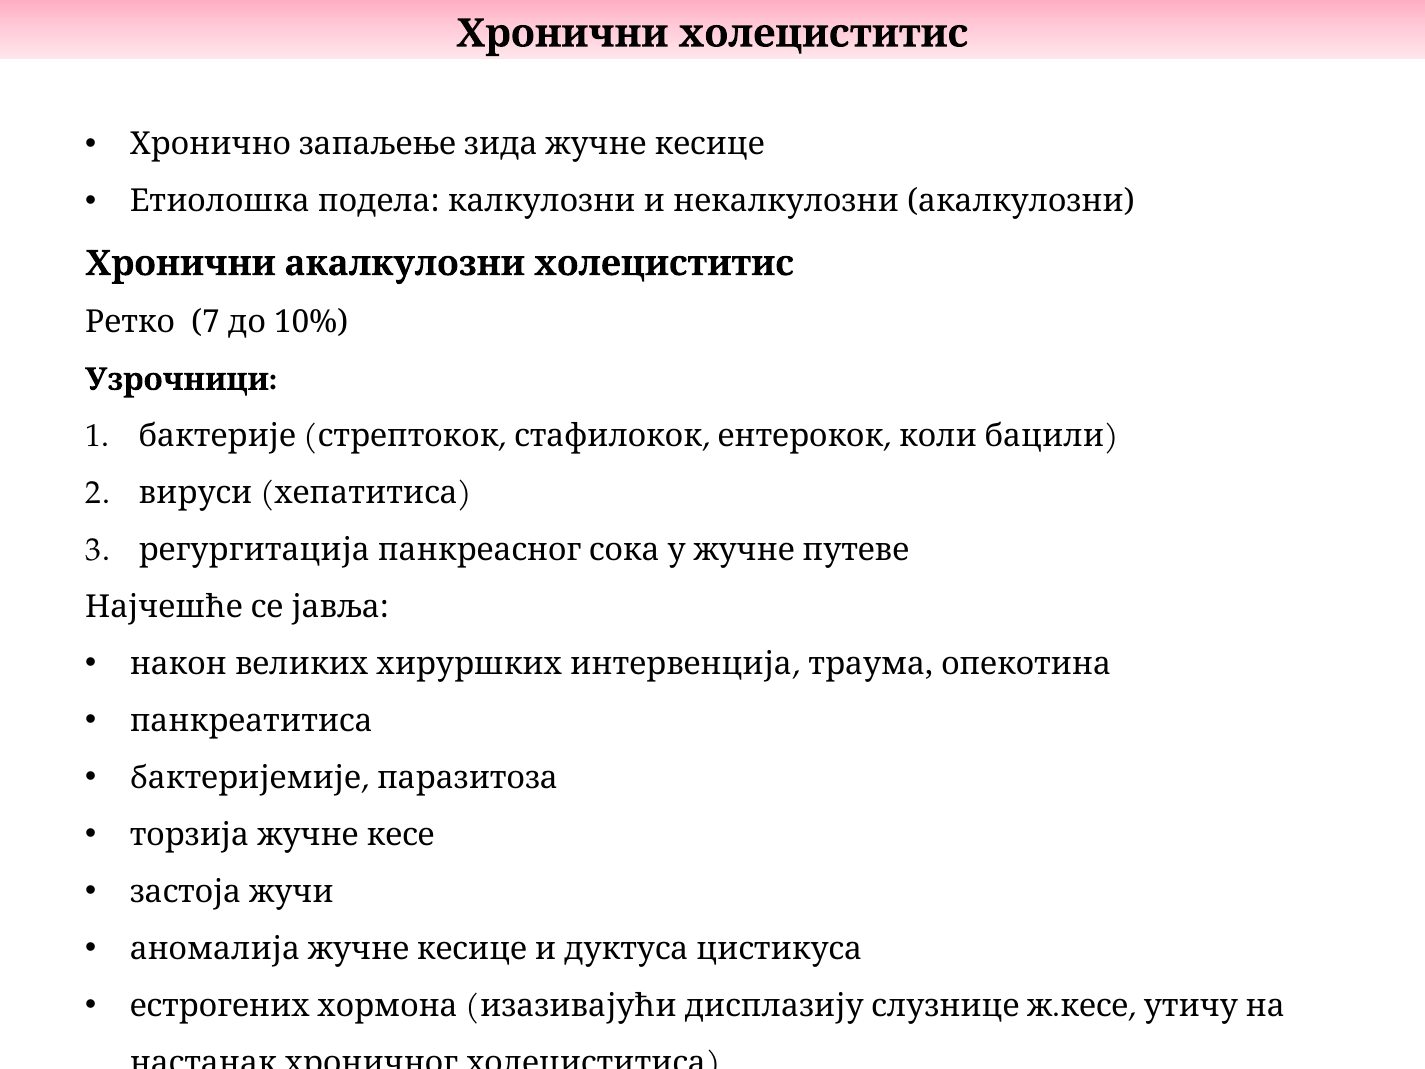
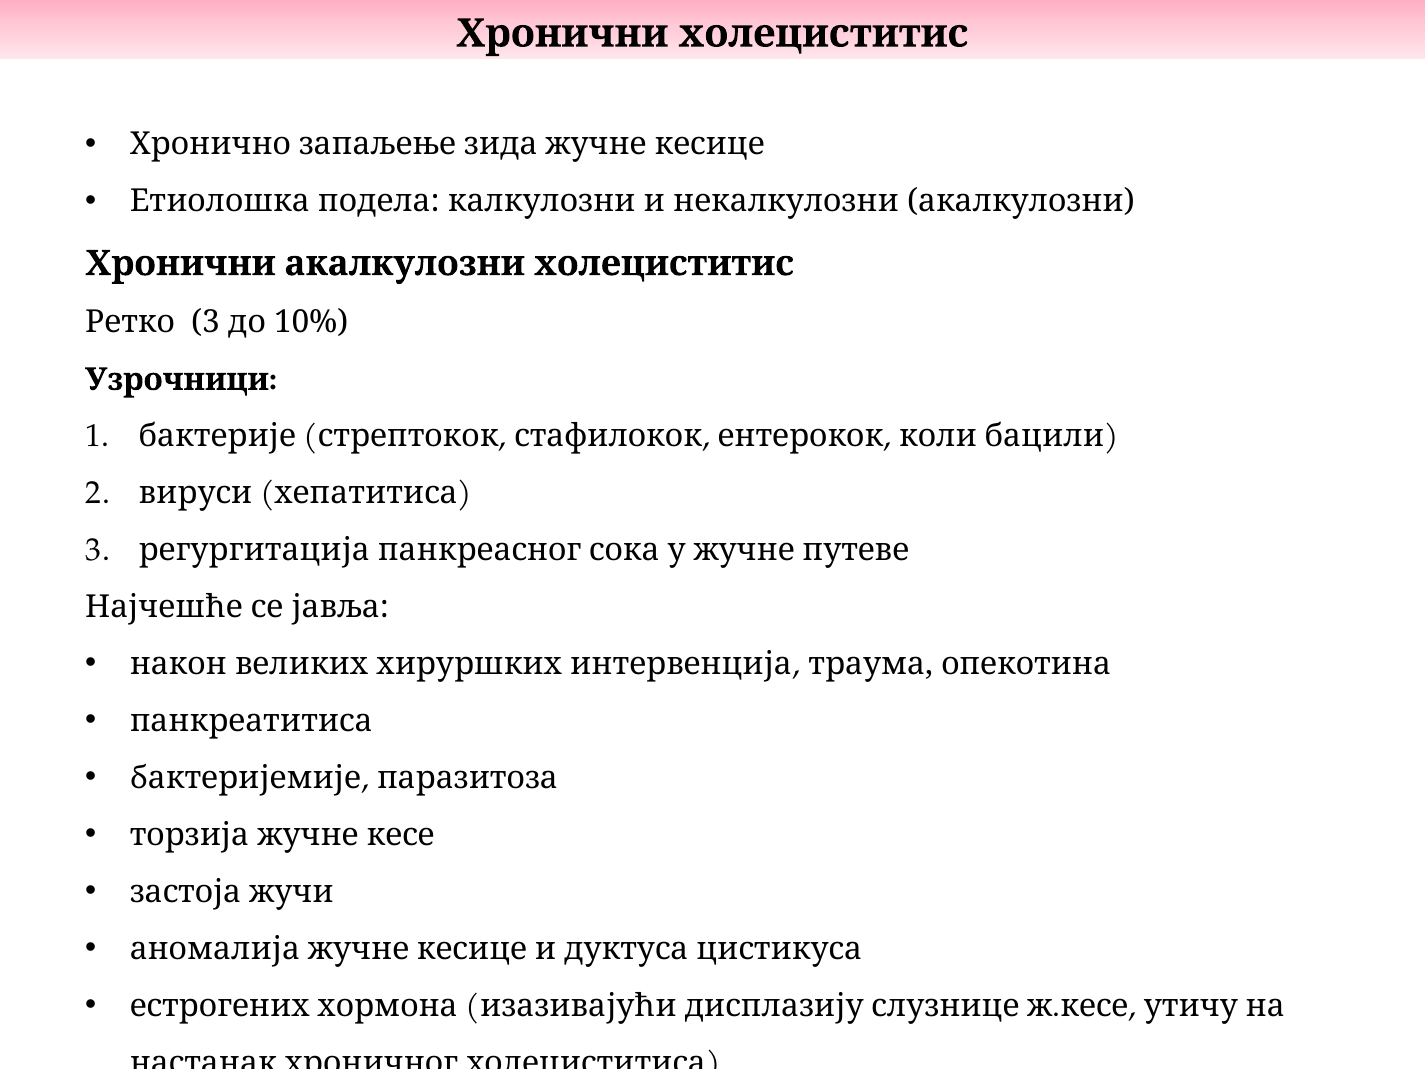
Ретко 7: 7 -> 3
